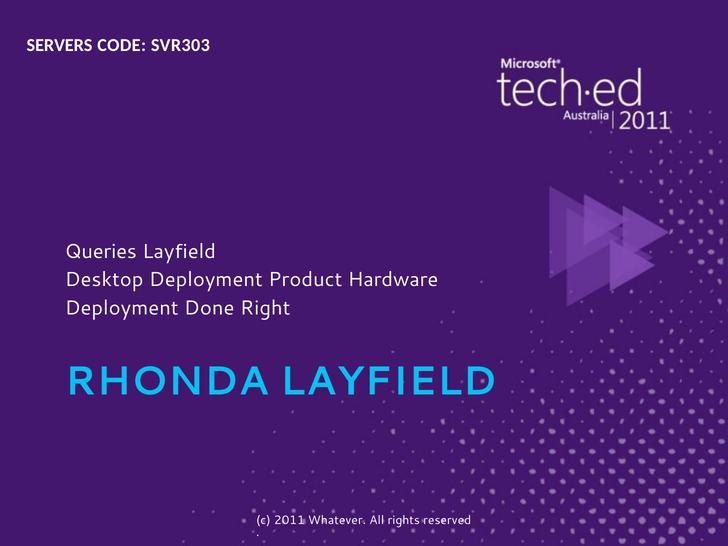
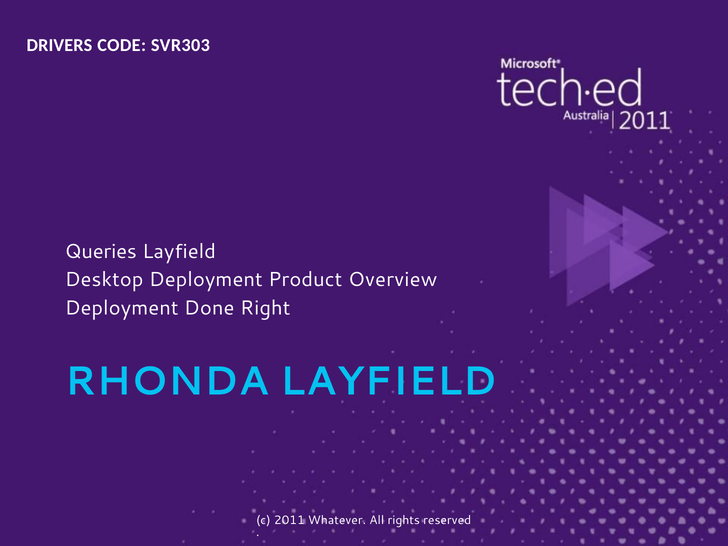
SERVERS: SERVERS -> DRIVERS
Hardware: Hardware -> Overview
